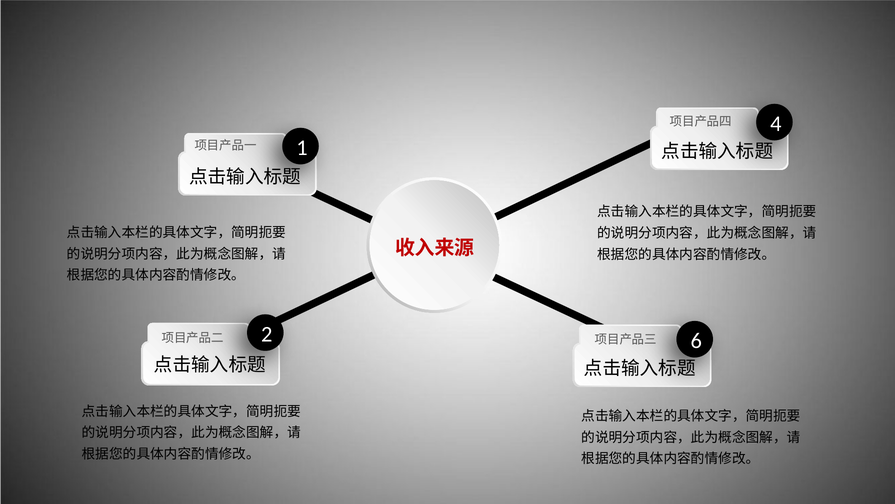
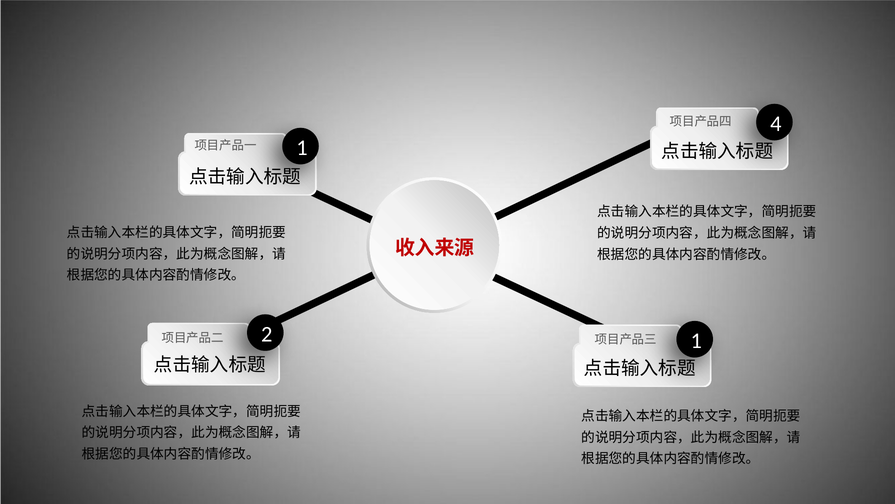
2 6: 6 -> 1
